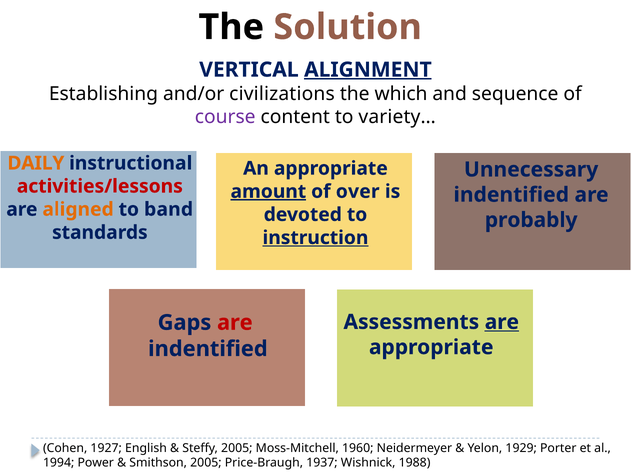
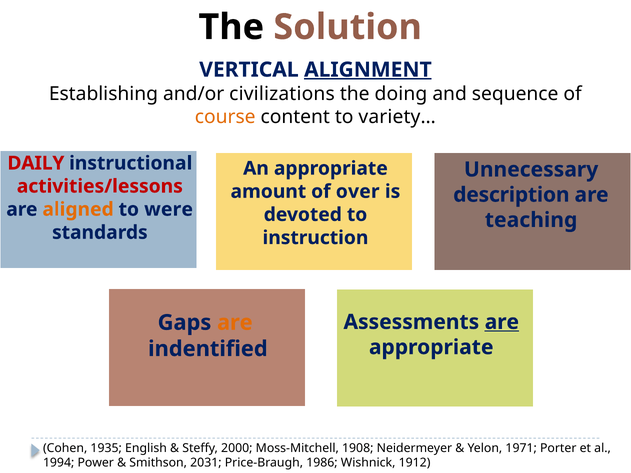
which: which -> doing
course colour: purple -> orange
DAILY colour: orange -> red
amount underline: present -> none
indentified at (511, 195): indentified -> description
band: band -> were
probably: probably -> teaching
instruction underline: present -> none
are at (235, 323) colour: red -> orange
1927: 1927 -> 1935
Steffy 2005: 2005 -> 2000
1960: 1960 -> 1908
1929: 1929 -> 1971
Smithson 2005: 2005 -> 2031
1937: 1937 -> 1986
1988: 1988 -> 1912
